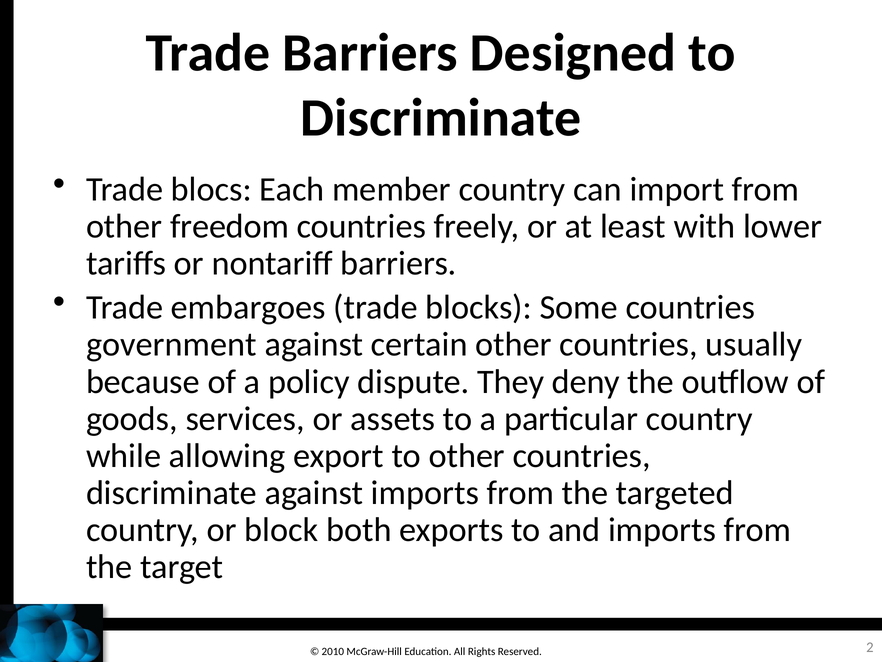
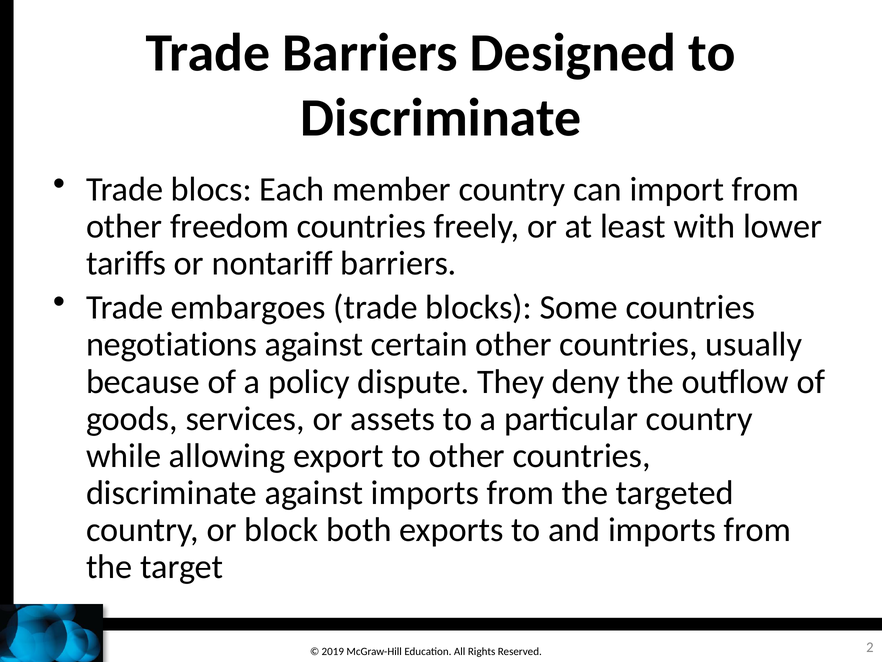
government: government -> negotiations
2010: 2010 -> 2019
